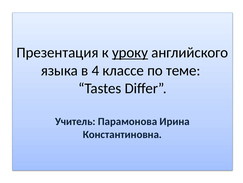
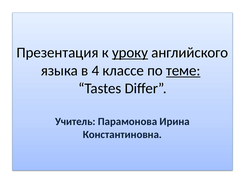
теме underline: none -> present
